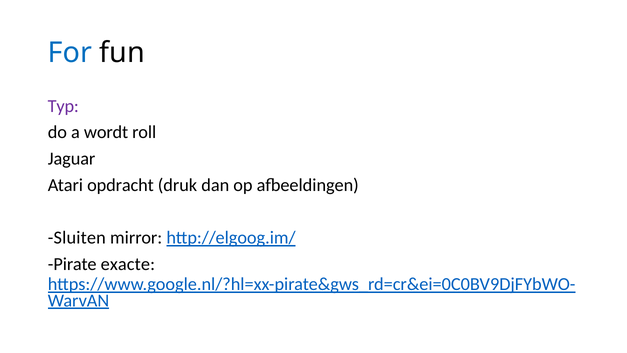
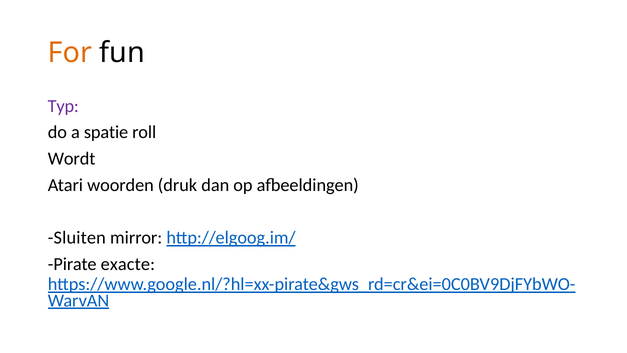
For colour: blue -> orange
wordt: wordt -> spatie
Jaguar: Jaguar -> Wordt
opdracht: opdracht -> woorden
